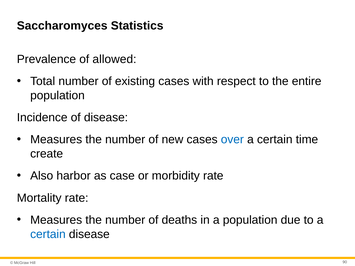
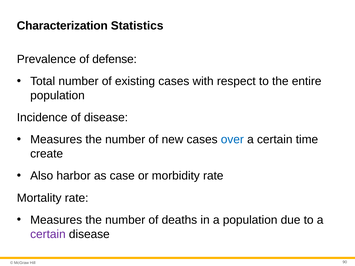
Saccharomyces: Saccharomyces -> Characterization
allowed: allowed -> defense
certain at (48, 234) colour: blue -> purple
